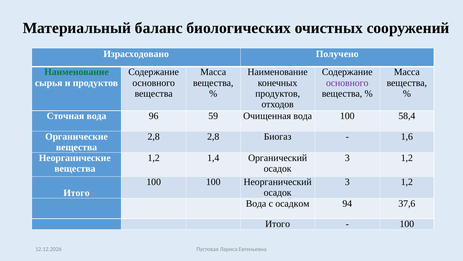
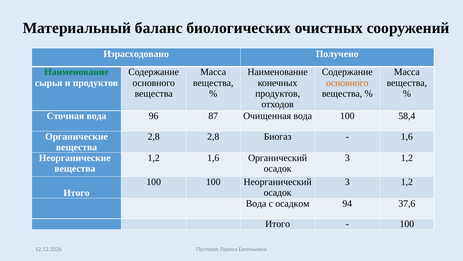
основного at (347, 83) colour: purple -> orange
59: 59 -> 87
1,2 1,4: 1,4 -> 1,6
